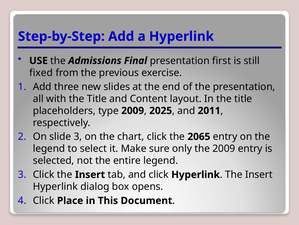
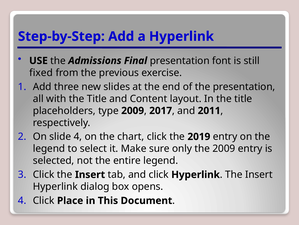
first: first -> font
2025: 2025 -> 2017
slide 3: 3 -> 4
2065: 2065 -> 2019
